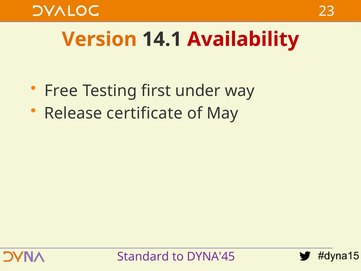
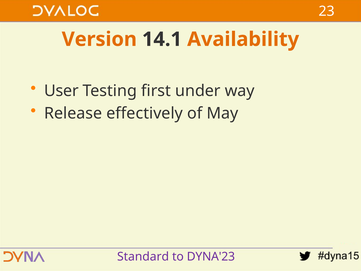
Availability colour: red -> orange
Free: Free -> User
certificate: certificate -> effectively
DYNA'45: DYNA'45 -> DYNA'23
